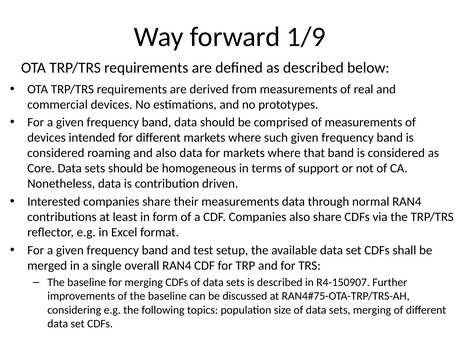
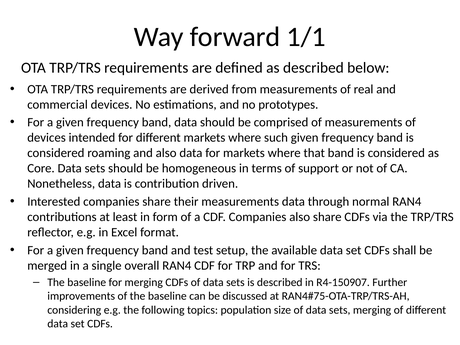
1/9: 1/9 -> 1/1
